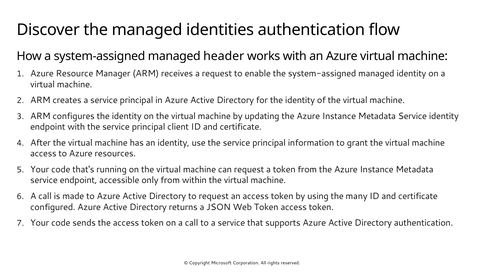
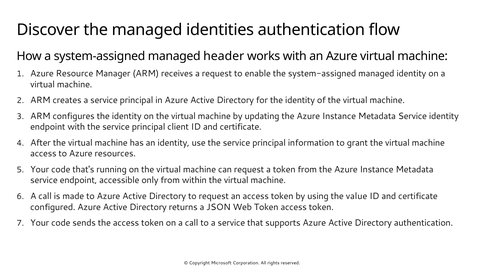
many: many -> value
